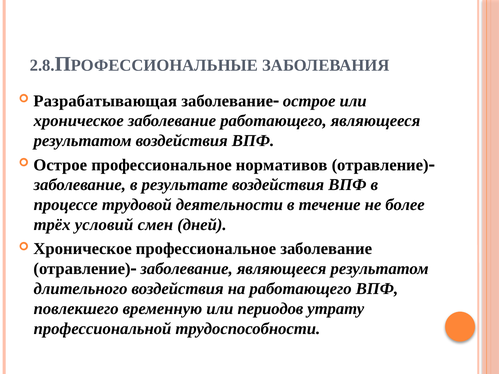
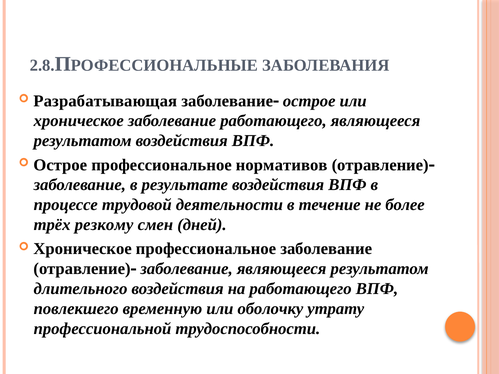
условий: условий -> резкому
периодов: периодов -> оболочку
